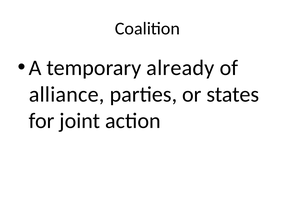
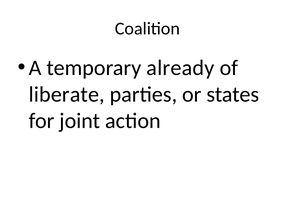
alliance: alliance -> liberate
